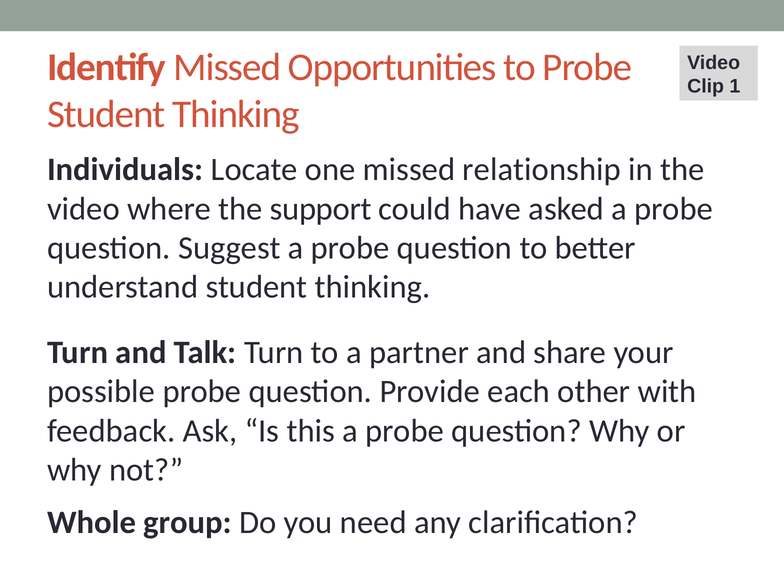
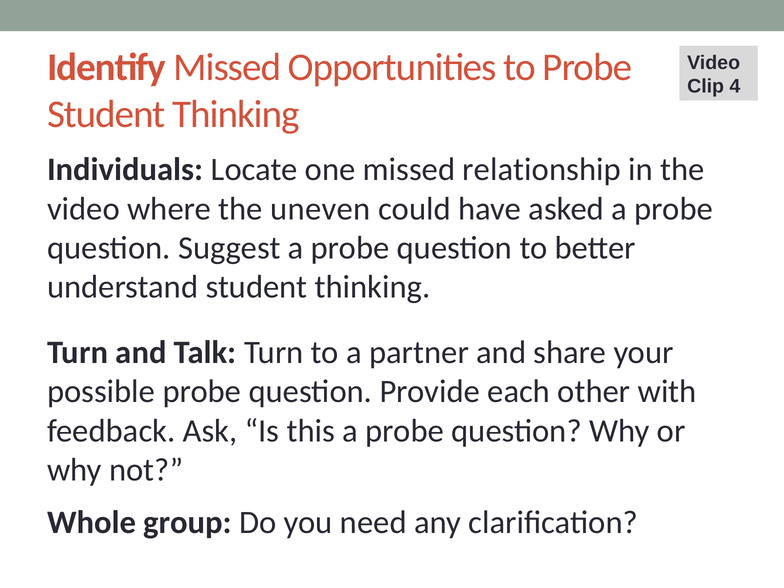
1: 1 -> 4
support: support -> uneven
